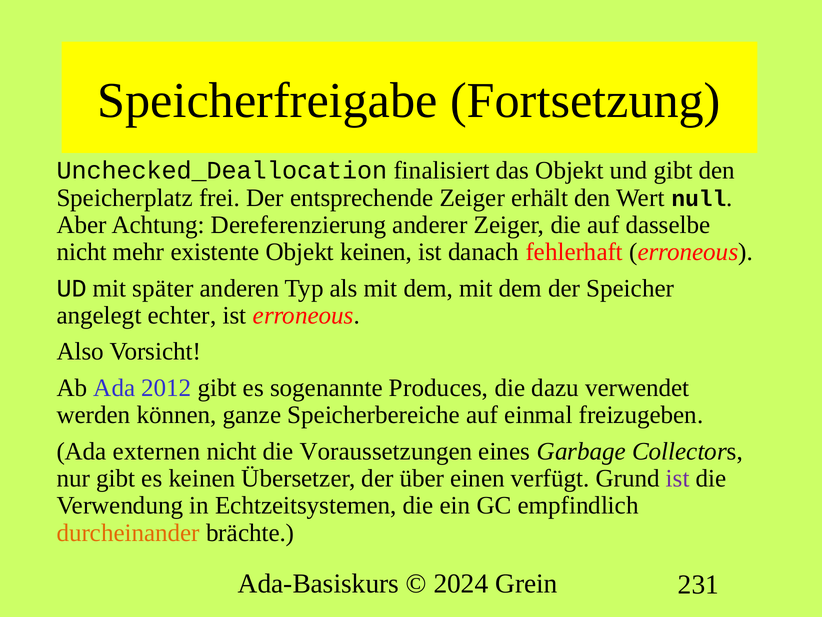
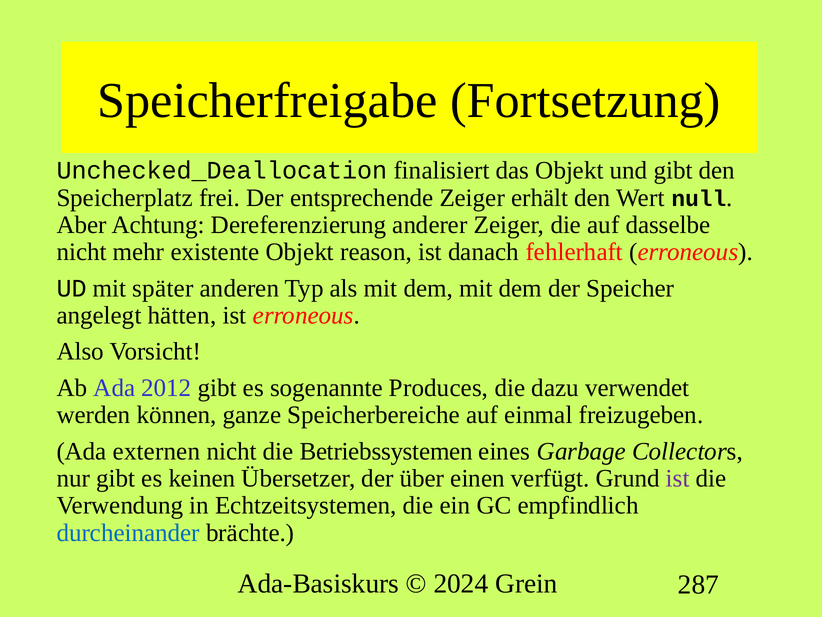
Objekt keinen: keinen -> reason
echter: echter -> hätten
Voraussetzungen: Voraussetzungen -> Betriebssystemen
durcheinander colour: orange -> blue
231: 231 -> 287
